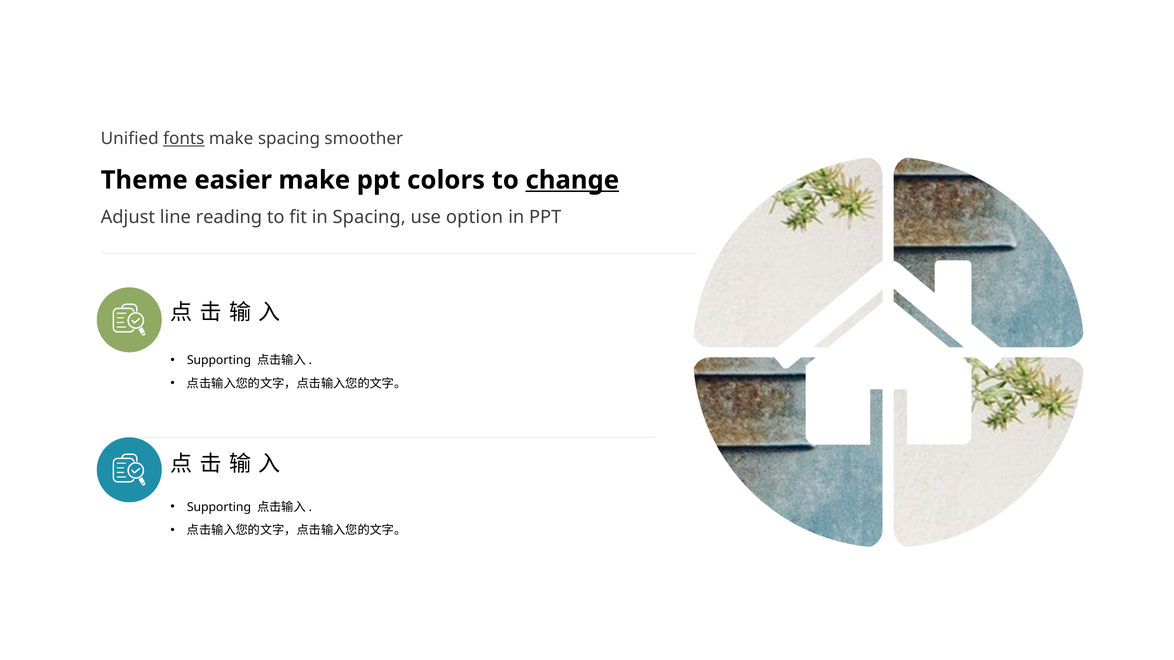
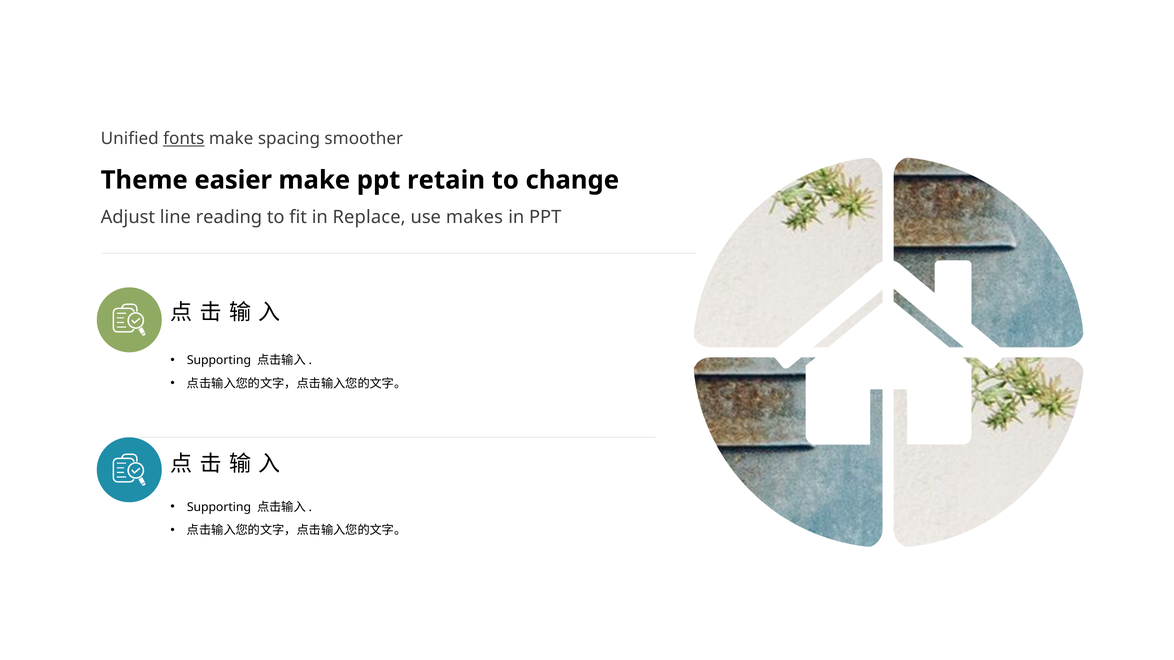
colors: colors -> retain
change underline: present -> none
in Spacing: Spacing -> Replace
option: option -> makes
